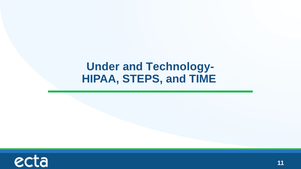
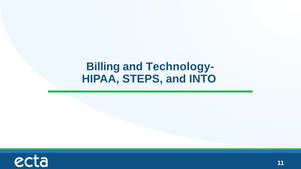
Under: Under -> Billing
TIME: TIME -> INTO
